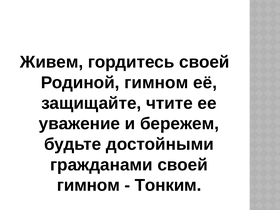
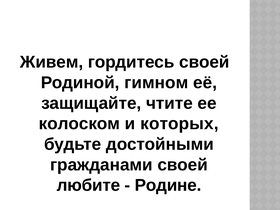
уважение: уважение -> колоском
бережем: бережем -> которых
гимном at (88, 185): гимном -> любите
Тонким: Тонким -> Родине
